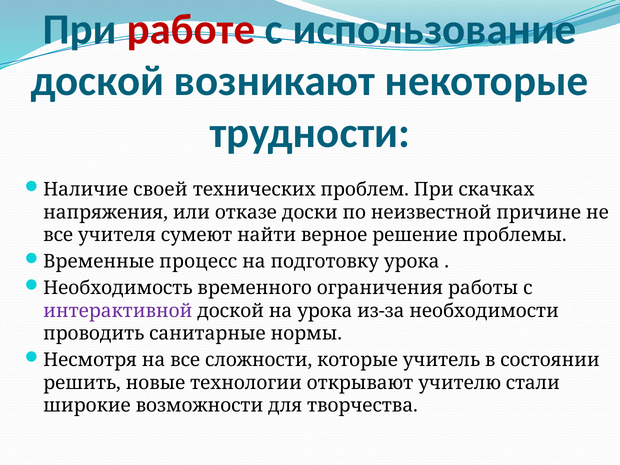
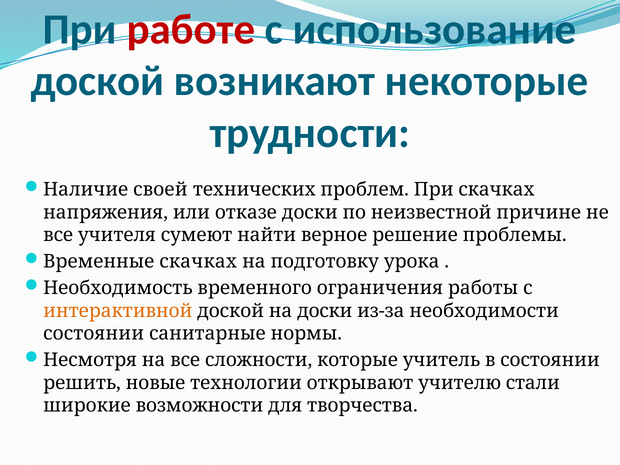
Временные процесс: процесс -> скачках
интерактивной colour: purple -> orange
на урока: урока -> доски
проводить at (94, 334): проводить -> состоянии
